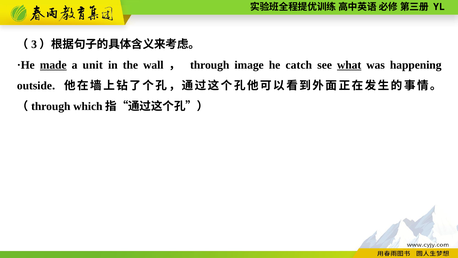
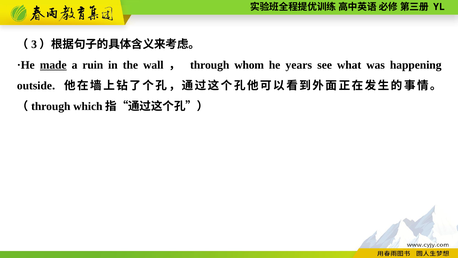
unit: unit -> ruin
image: image -> whom
catch: catch -> years
what underline: present -> none
